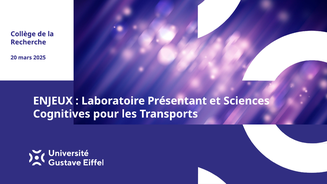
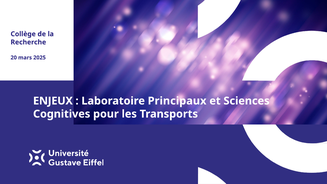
Présentant: Présentant -> Principaux
